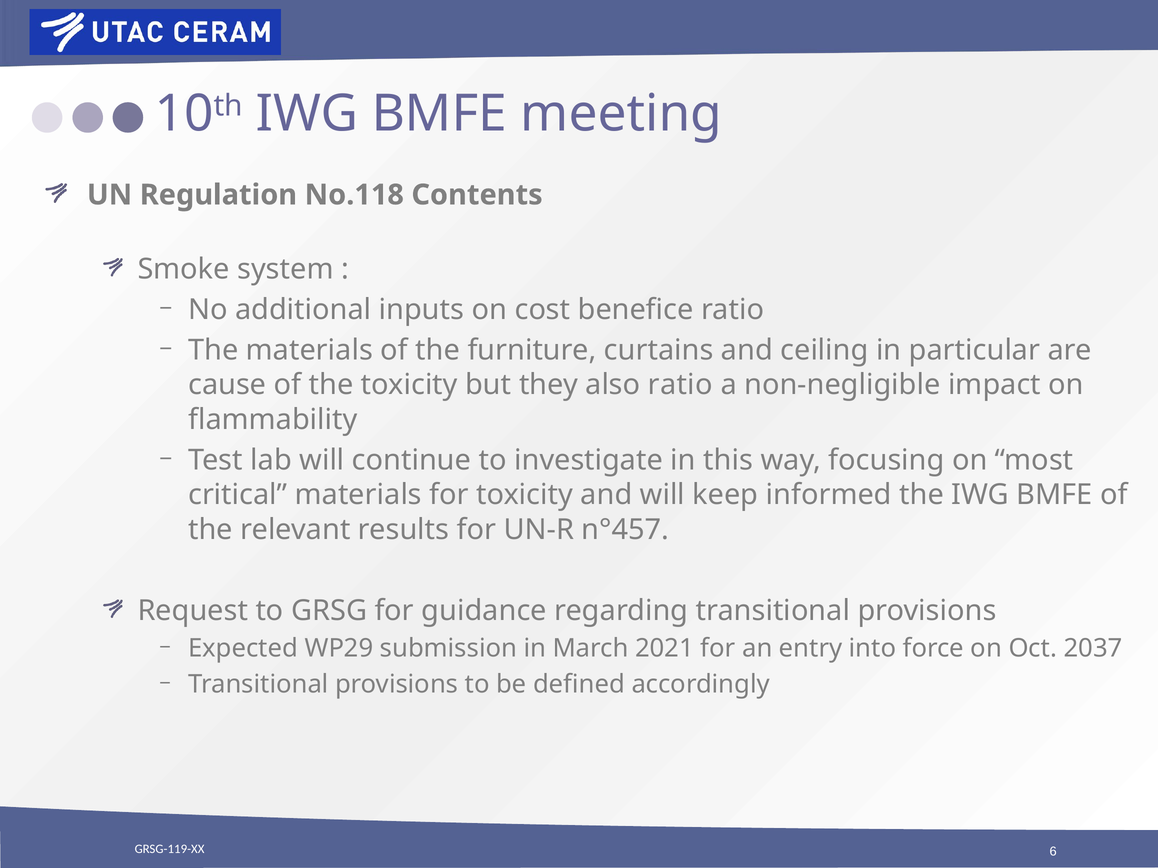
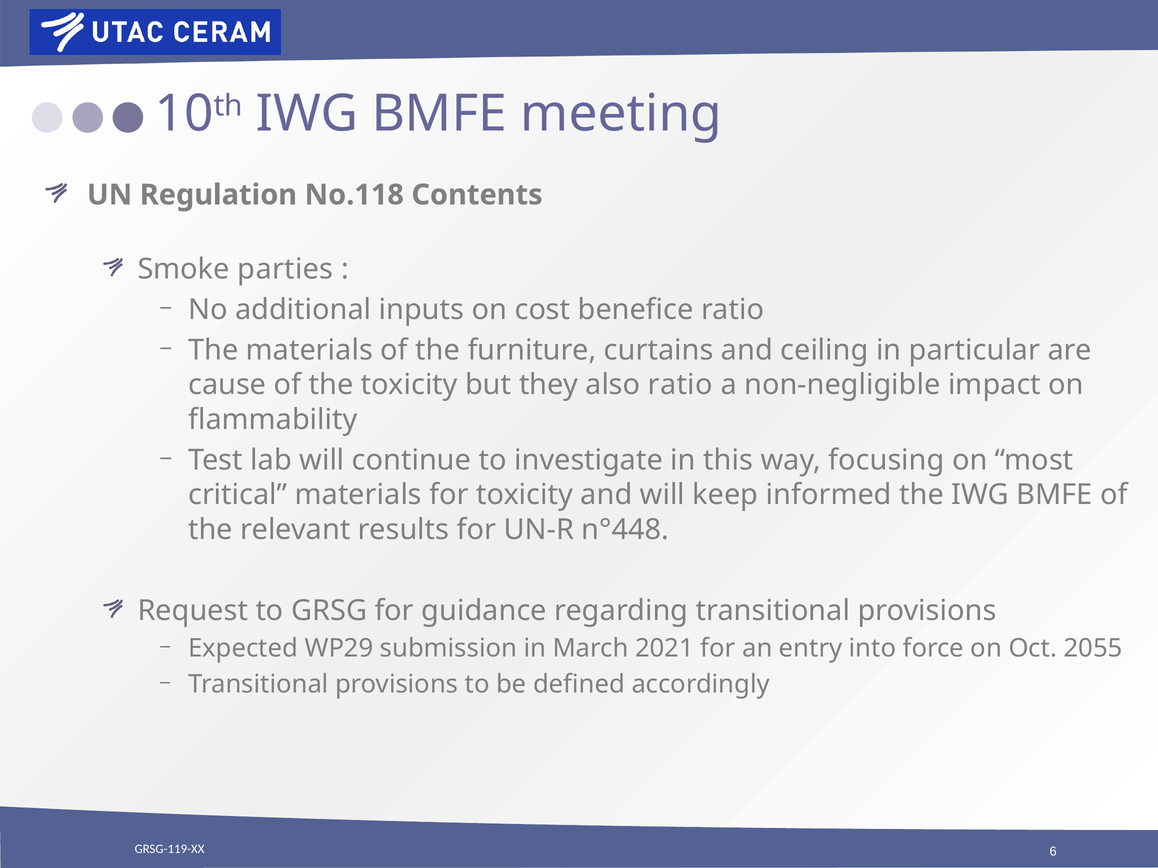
system: system -> parties
n°457: n°457 -> n°448
2037: 2037 -> 2055
